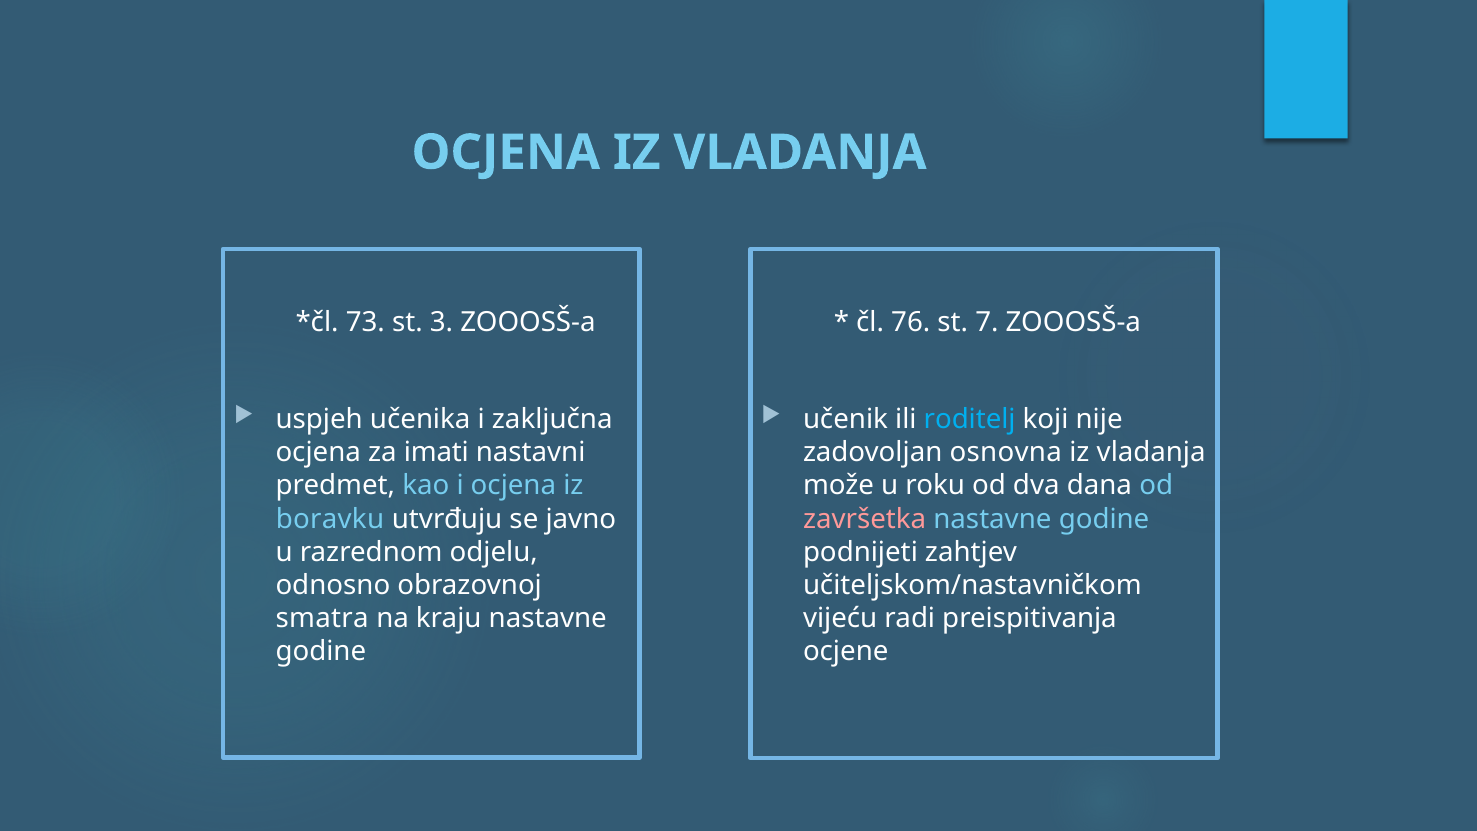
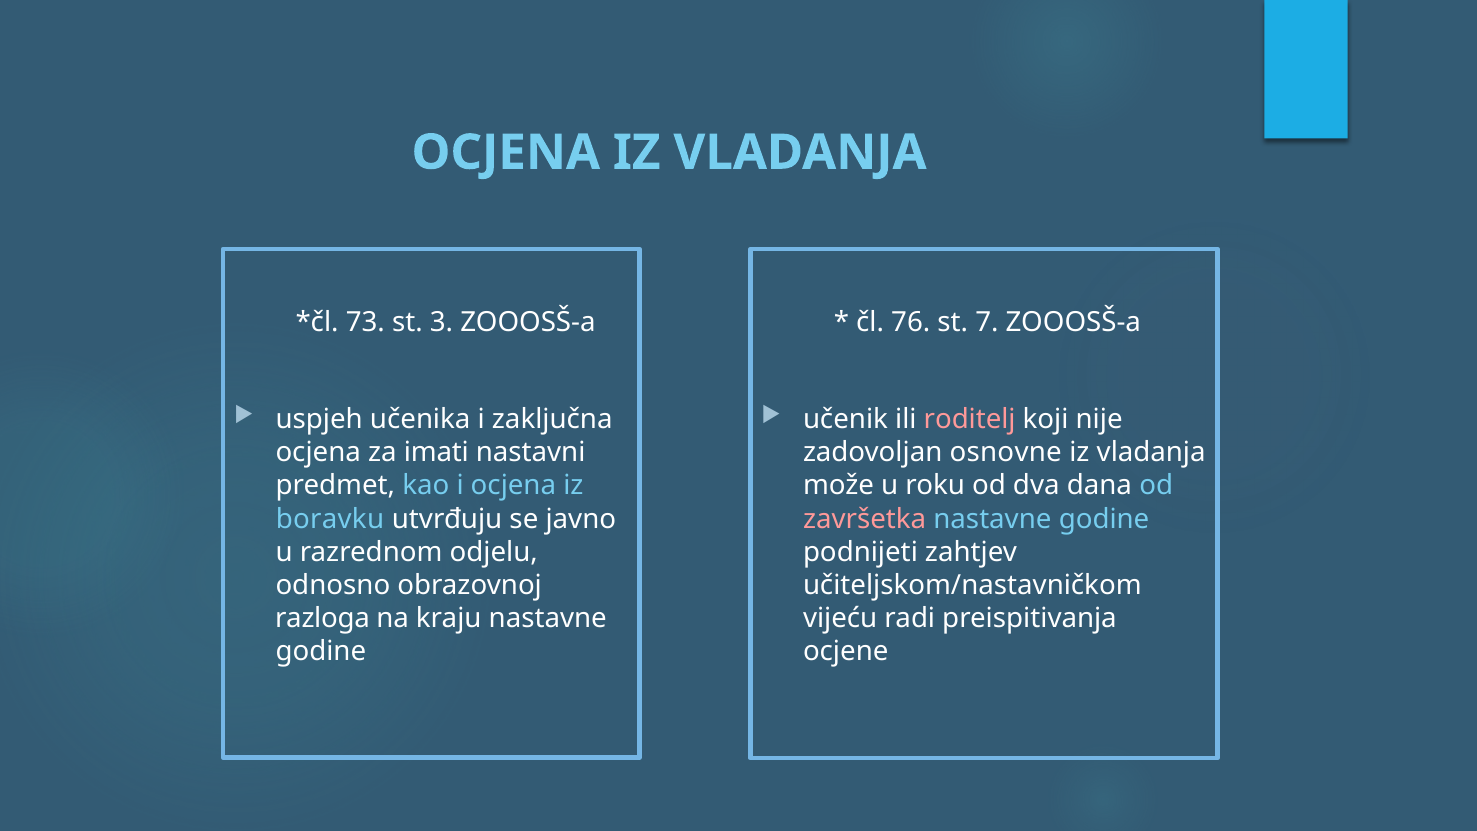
roditelj colour: light blue -> pink
osnovna: osnovna -> osnovne
smatra: smatra -> razloga
